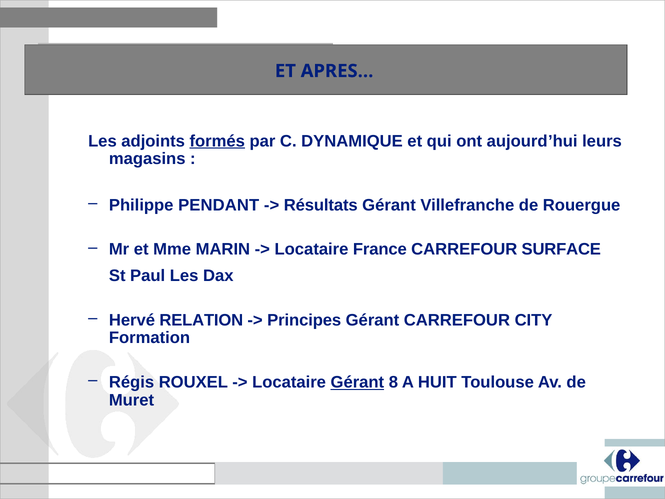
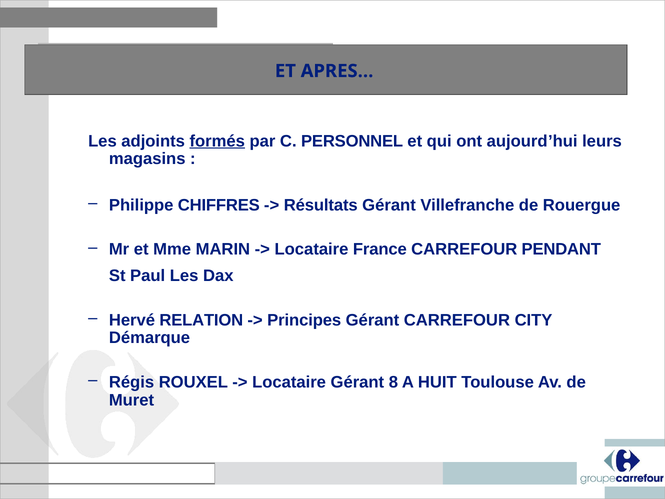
DYNAMIQUE: DYNAMIQUE -> PERSONNEL
PENDANT: PENDANT -> CHIFFRES
SURFACE: SURFACE -> PENDANT
Formation: Formation -> Démarque
Gérant at (357, 382) underline: present -> none
